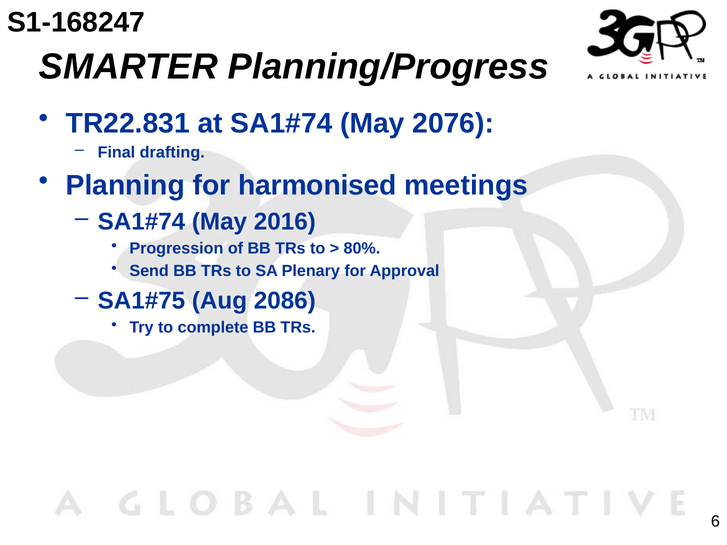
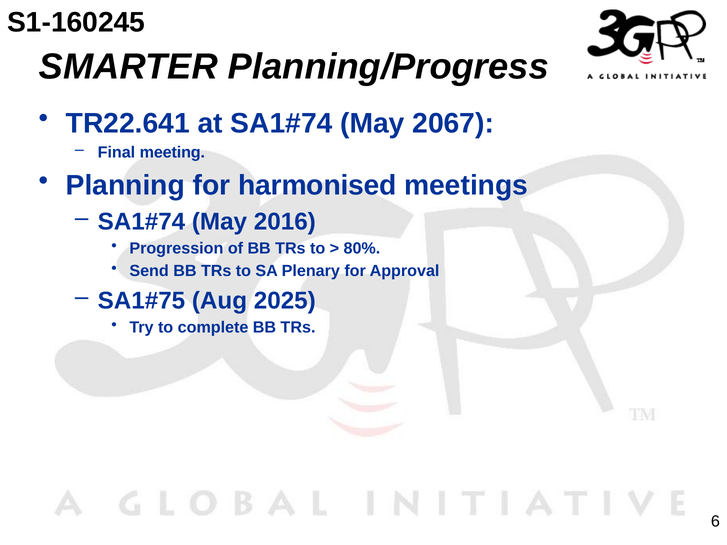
S1-168247: S1-168247 -> S1-160245
TR22.831: TR22.831 -> TR22.641
2076: 2076 -> 2067
drafting: drafting -> meeting
2086: 2086 -> 2025
